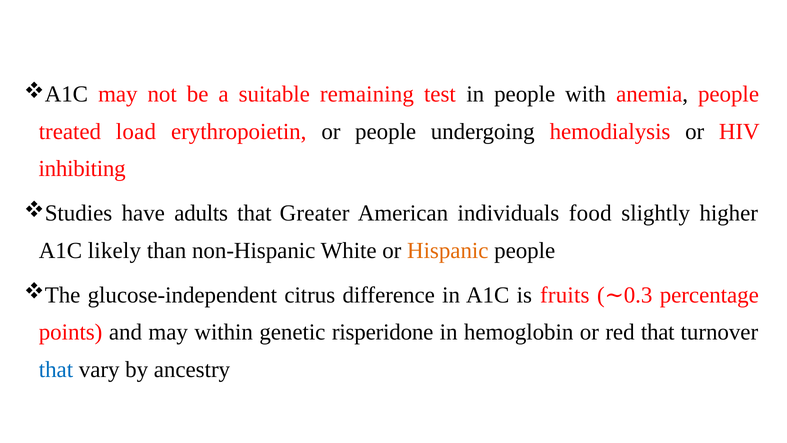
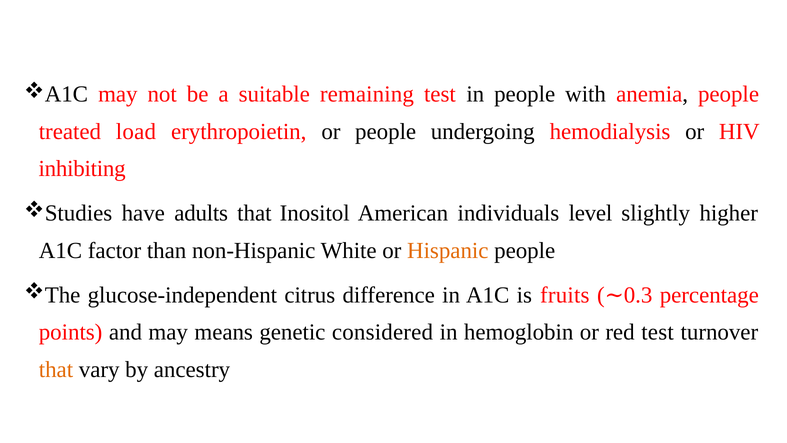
Greater: Greater -> Inositol
food: food -> level
likely: likely -> factor
within: within -> means
risperidone: risperidone -> considered
red that: that -> test
that at (56, 369) colour: blue -> orange
